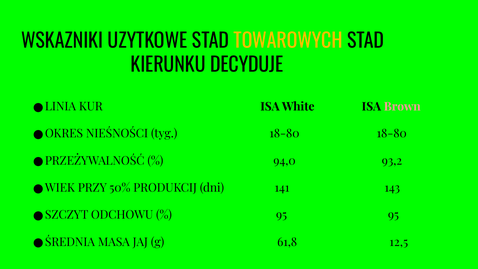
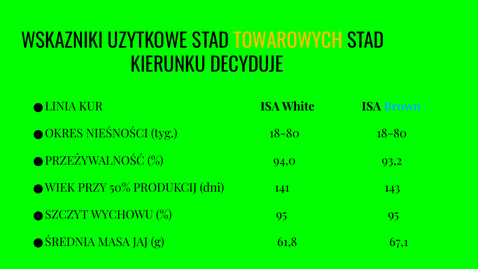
Brown colour: pink -> light blue
ODCHOWU: ODCHOWU -> WYCHOWU
12,5: 12,5 -> 67,1
